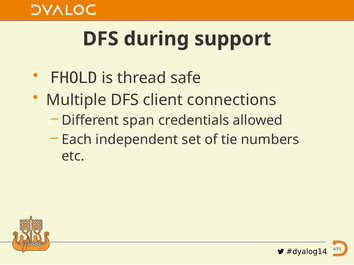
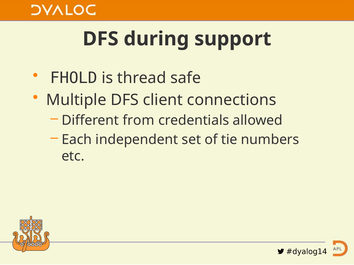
span: span -> from
